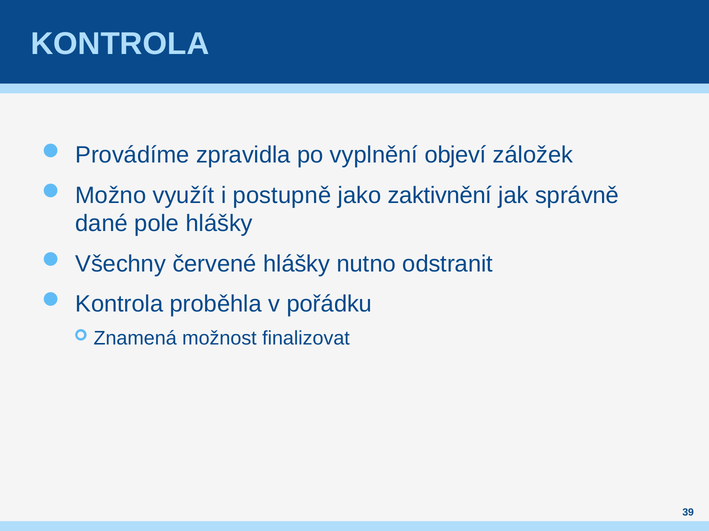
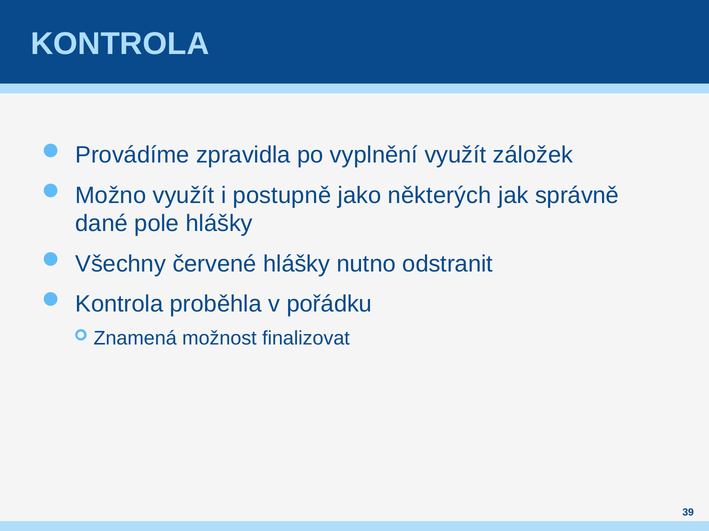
vyplnění objeví: objeví -> využít
zaktivnění: zaktivnění -> některých
